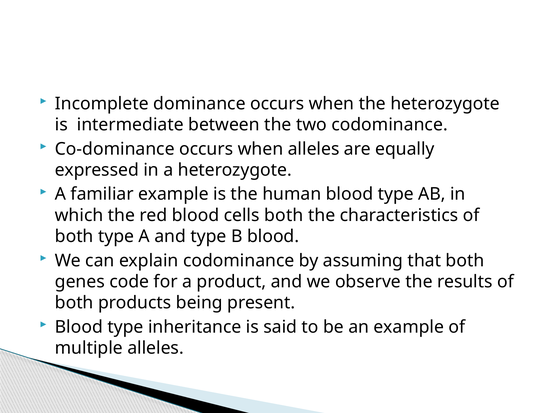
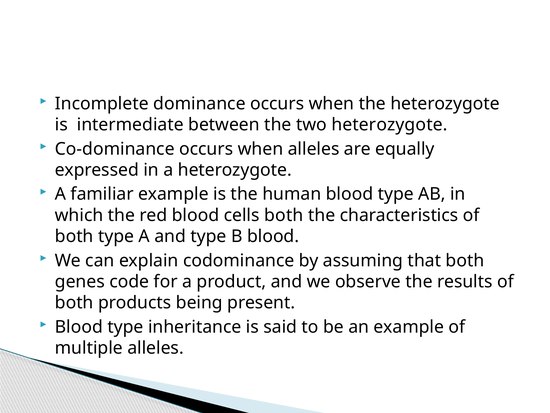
two codominance: codominance -> heterozygote
